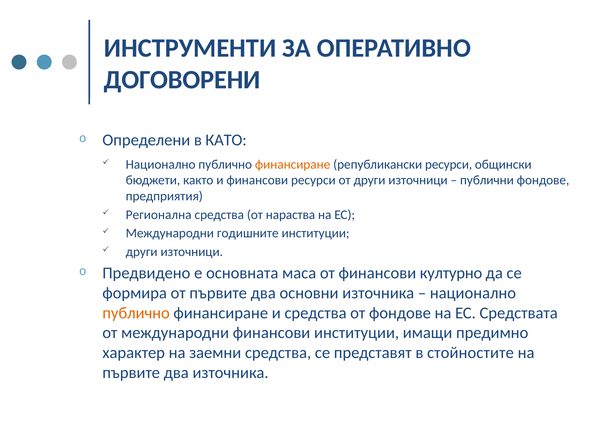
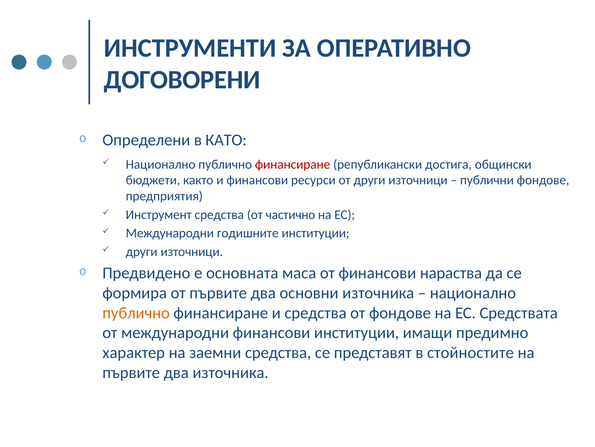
финансиране at (293, 164) colour: orange -> red
републикански ресурси: ресурси -> достига
Регионална: Регионална -> Инструмент
нараства: нараства -> частично
културно: културно -> нараства
